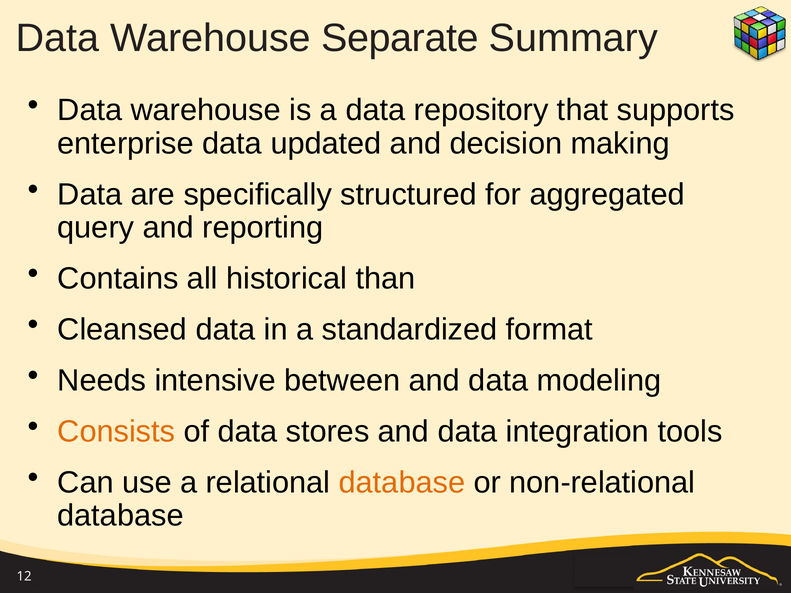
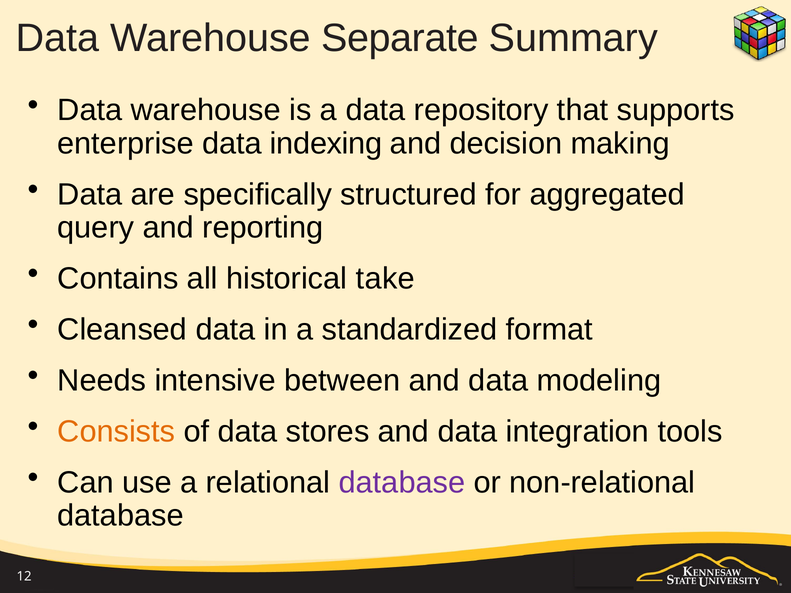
updated: updated -> indexing
than: than -> take
database at (402, 483) colour: orange -> purple
